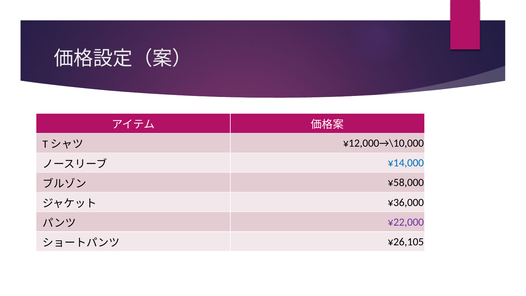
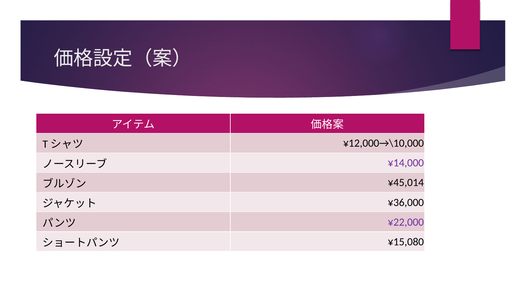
¥14,000 colour: blue -> purple
¥58,000: ¥58,000 -> ¥45,014
¥26,105: ¥26,105 -> ¥15,080
